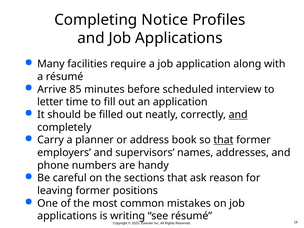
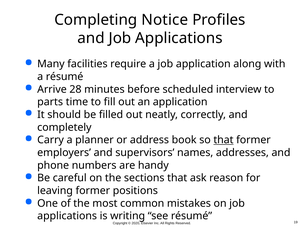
85: 85 -> 28
letter: letter -> parts
and at (238, 115) underline: present -> none
